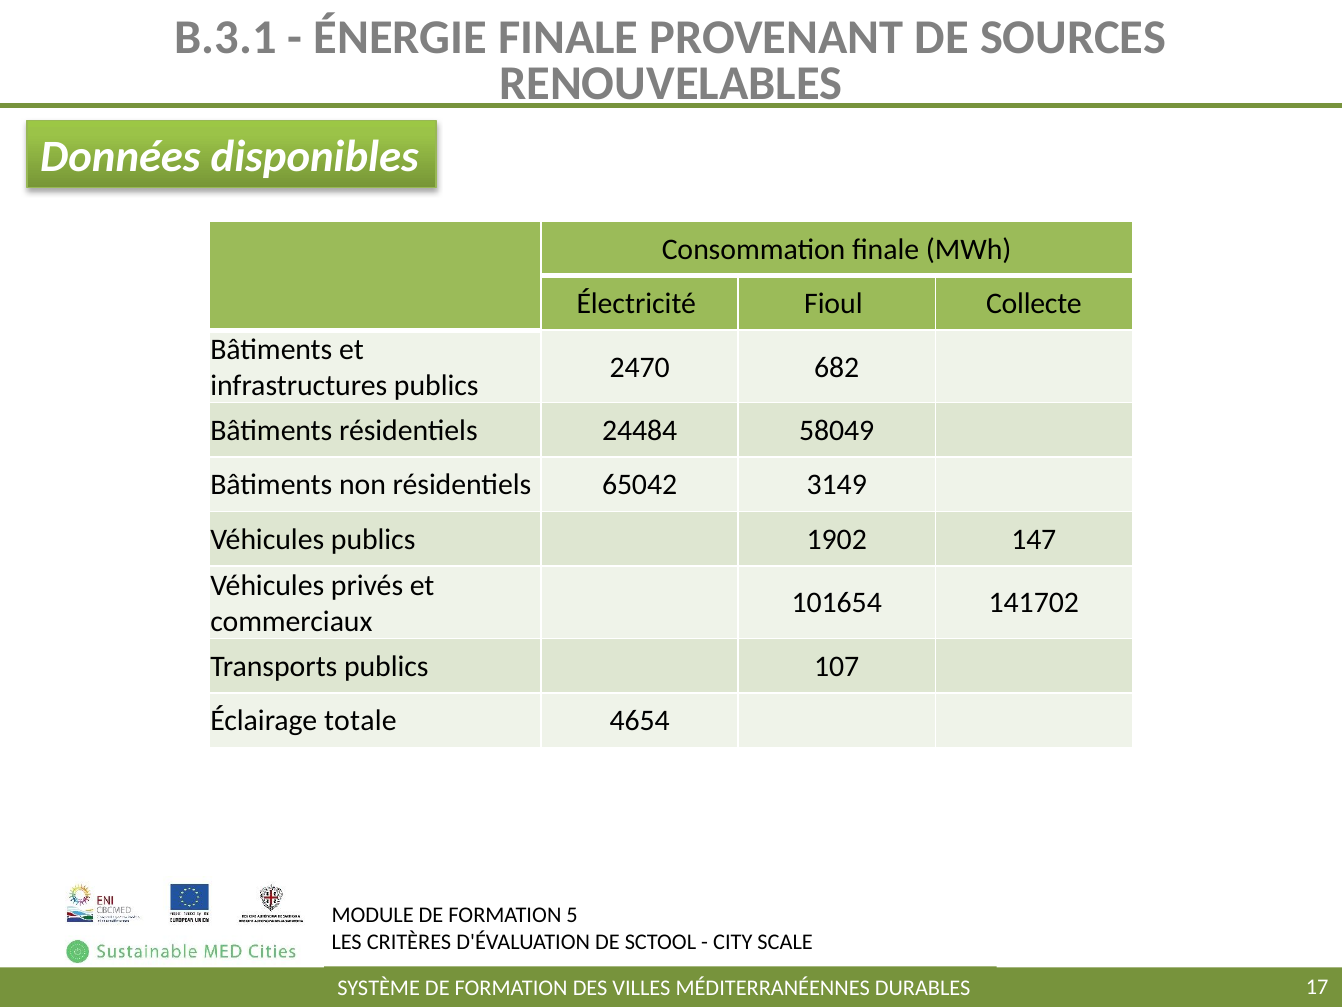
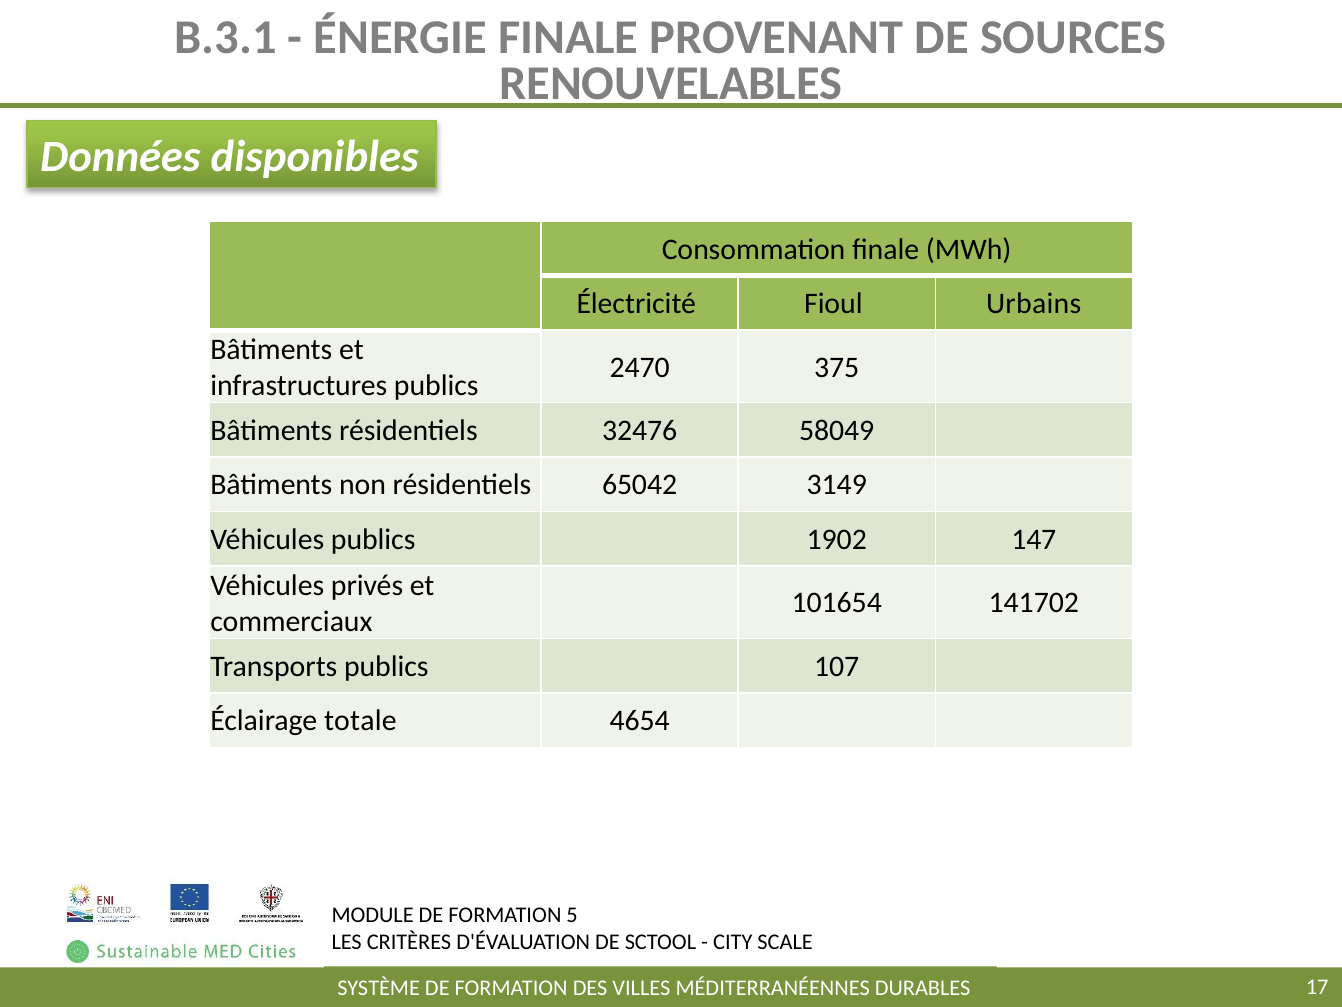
Collecte: Collecte -> Urbains
682: 682 -> 375
24484: 24484 -> 32476
